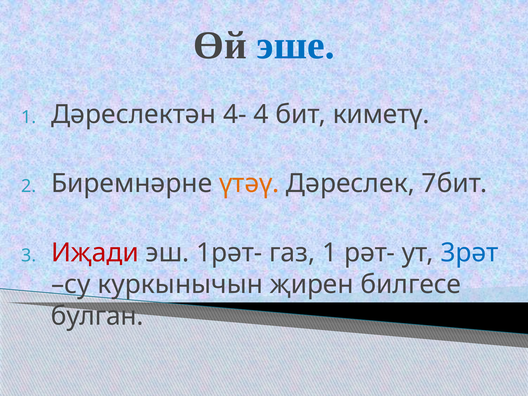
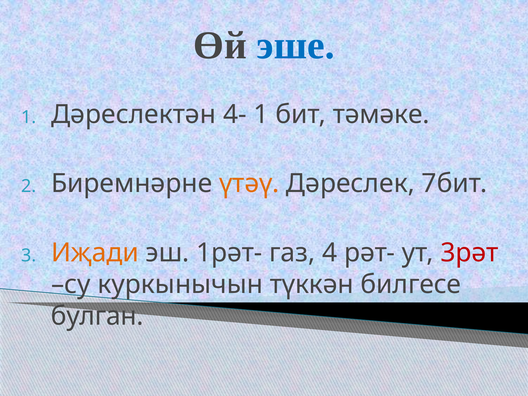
4- 4: 4 -> 1
киметү: киметү -> тәмәке
Иҗади colour: red -> orange
газ 1: 1 -> 4
3рәт colour: blue -> red
җирен: җирен -> түккән
